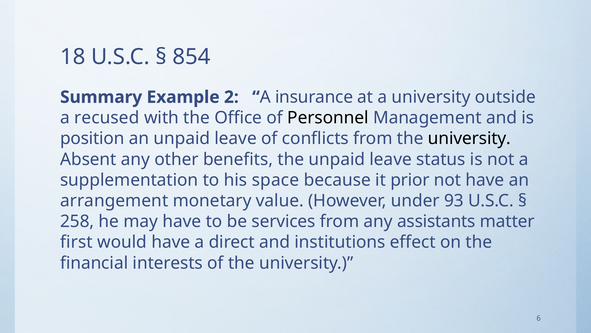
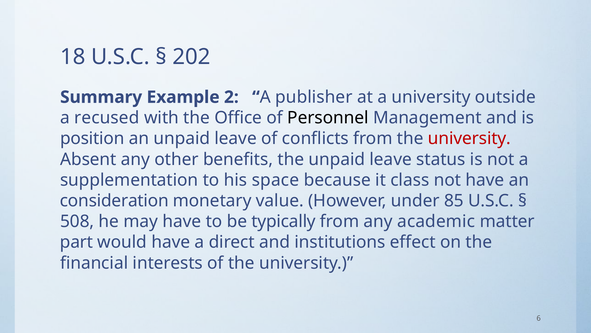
854: 854 -> 202
insurance: insurance -> publisher
university at (469, 138) colour: black -> red
prior: prior -> class
arrangement: arrangement -> consideration
93: 93 -> 85
258: 258 -> 508
services: services -> typically
assistants: assistants -> academic
first: first -> part
